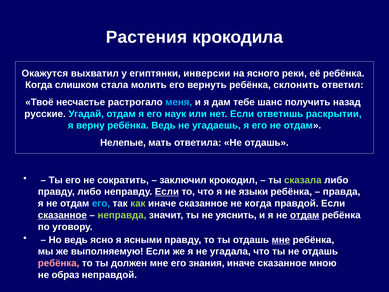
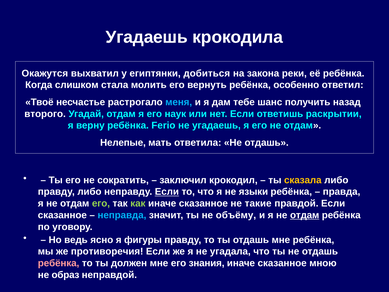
Растения at (147, 37): Растения -> Угадаешь
инверсии: инверсии -> добиться
ясного: ясного -> закона
склонить: склонить -> особенно
русские: русские -> второго
ребёнка Ведь: Ведь -> Ferio
сказала colour: light green -> yellow
его at (101, 203) colour: light blue -> light green
не когда: когда -> такие
сказанное at (62, 215) underline: present -> none
неправда colour: light green -> light blue
уяснить: уяснить -> объёму
ясными: ясными -> фигуры
мне at (281, 240) underline: present -> none
выполняемую: выполняемую -> противоречия
